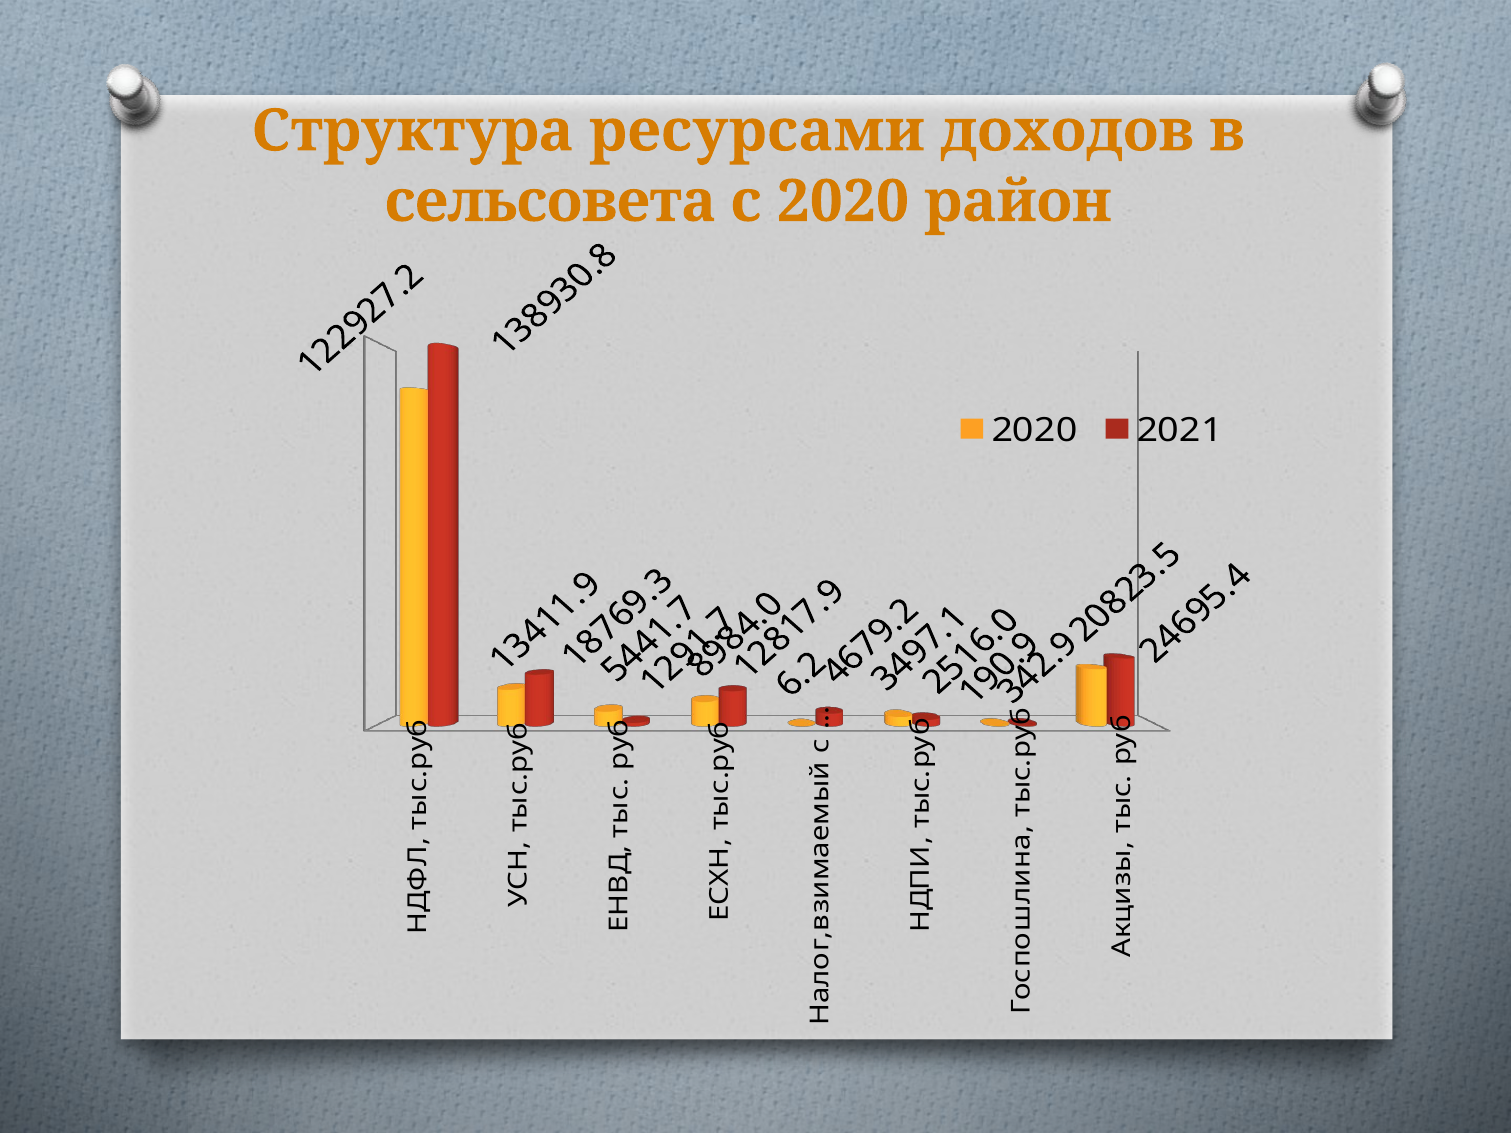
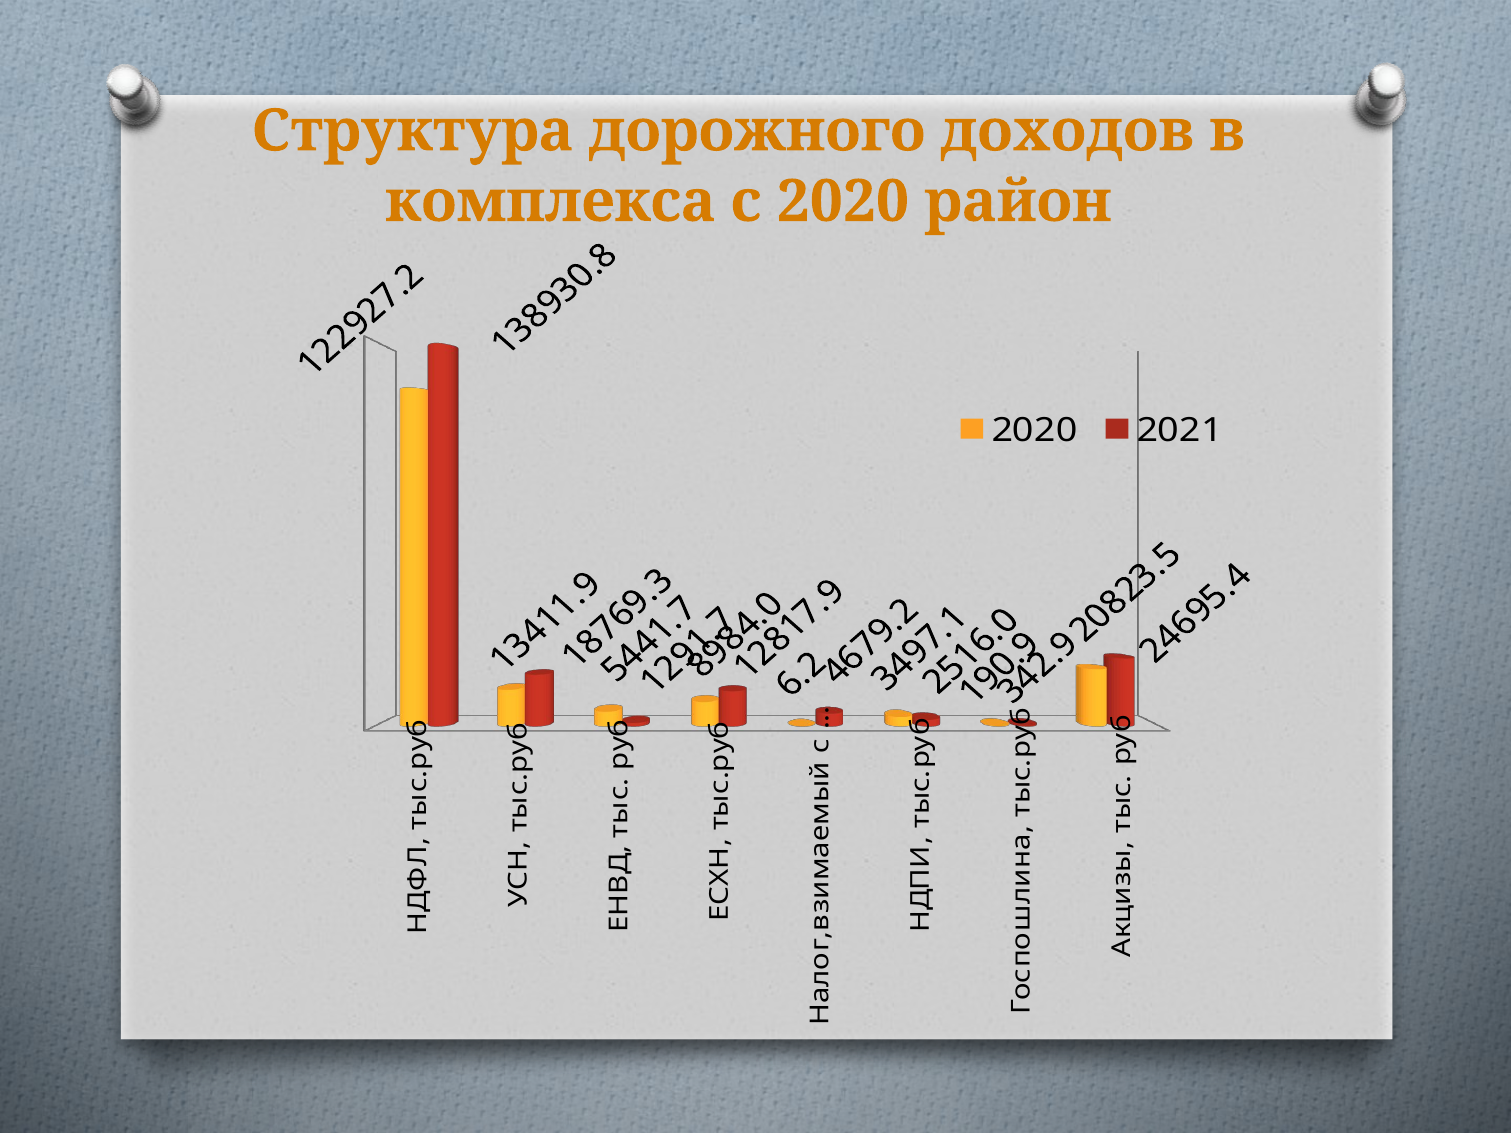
ресурсами: ресурсами -> дорожного
сельсовета: сельсовета -> комплекса
